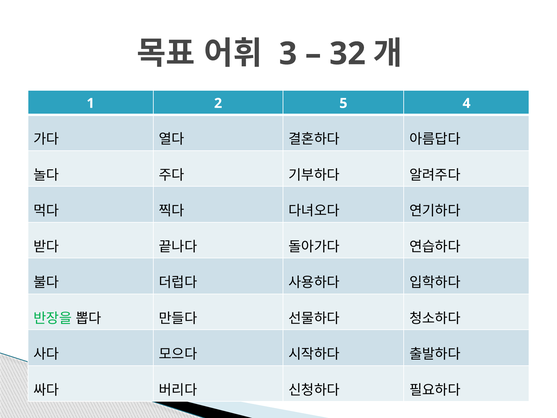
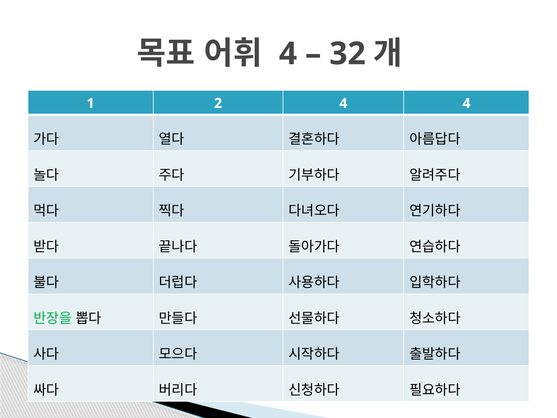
3 at (288, 54): 3 -> 4
2 5: 5 -> 4
